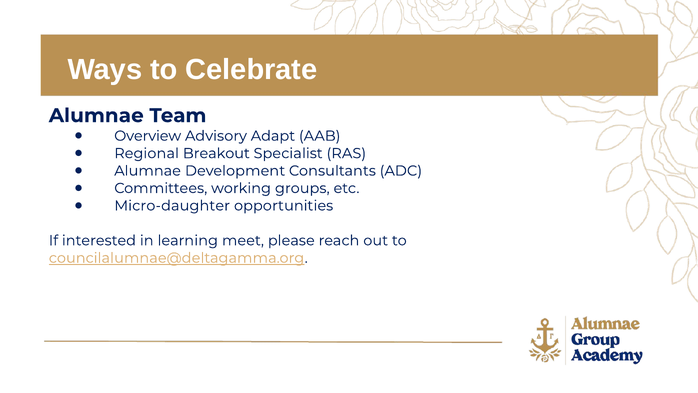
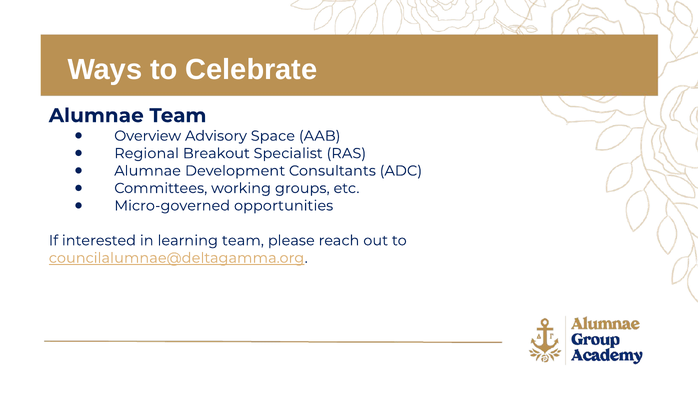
Adapt: Adapt -> Space
Micro-daughter: Micro-daughter -> Micro-governed
learning meet: meet -> team
